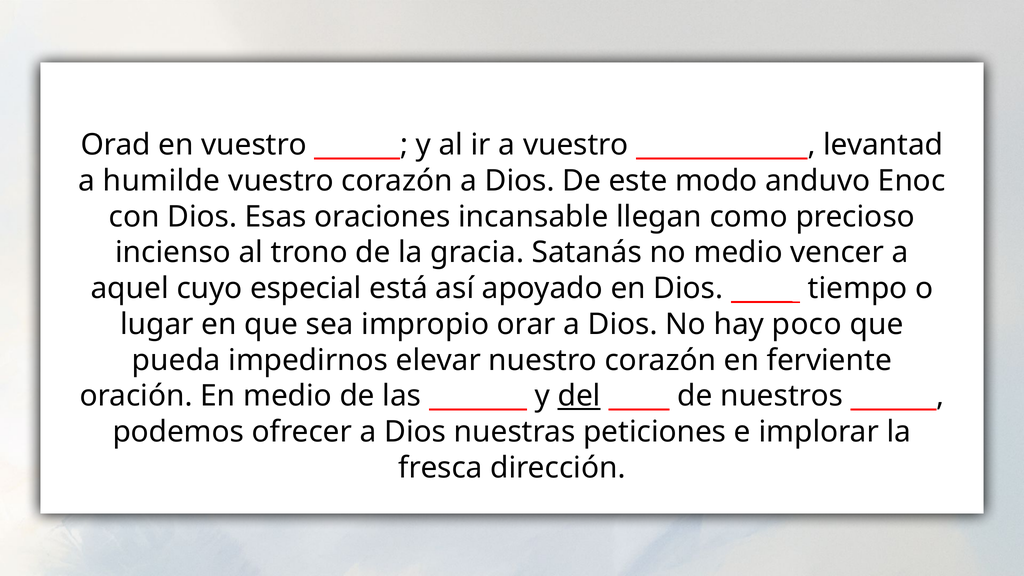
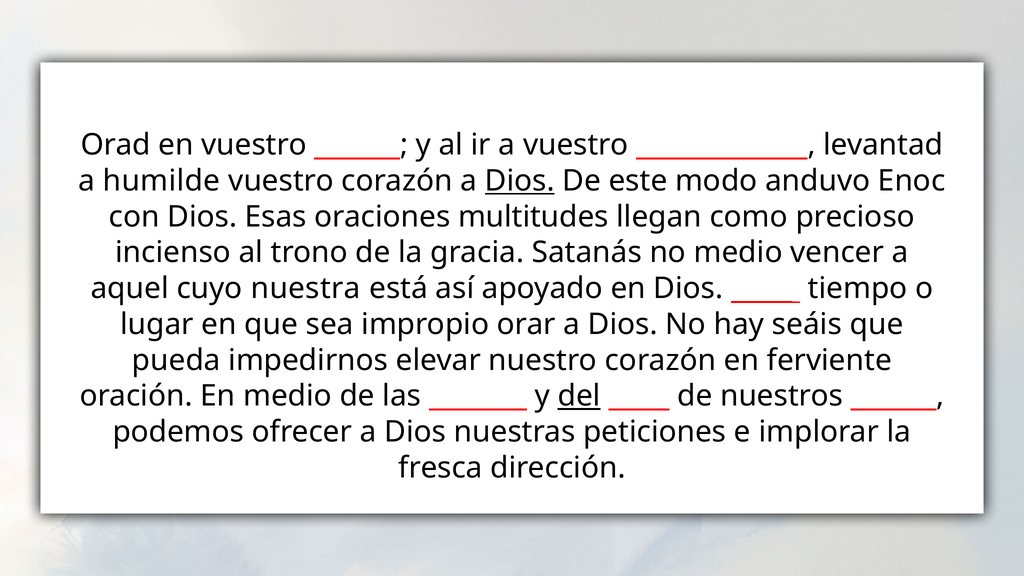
Dios at (520, 181) underline: none -> present
incansable: incansable -> multitudes
especial: especial -> nuestra
poco: poco -> seáis
